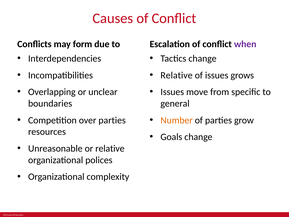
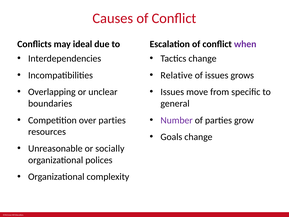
form: form -> ideal
Number colour: orange -> purple
or relative: relative -> socially
